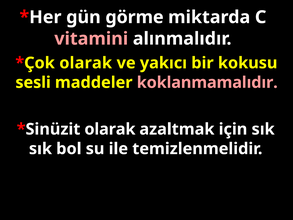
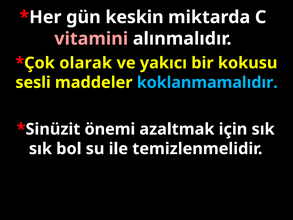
görme: görme -> keskin
koklanmamalıdır colour: pink -> light blue
olarak at (110, 129): olarak -> önemi
